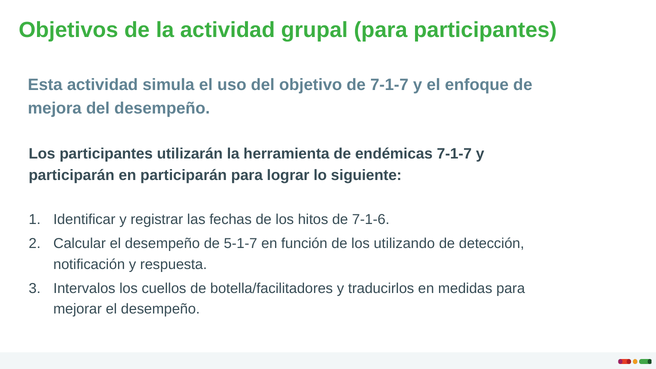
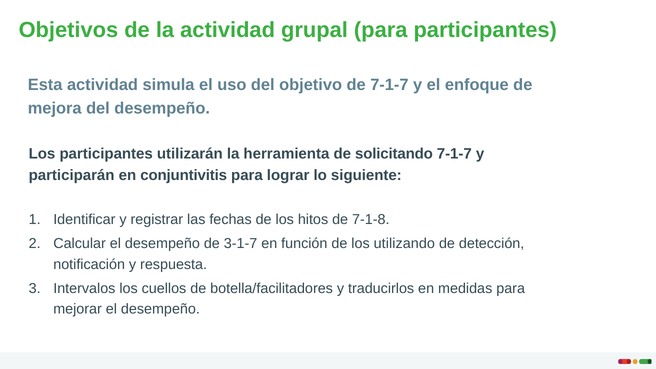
endémicas: endémicas -> solicitando
en participarán: participarán -> conjuntivitis
7-1-6: 7-1-6 -> 7-1-8
5-1-7: 5-1-7 -> 3-1-7
